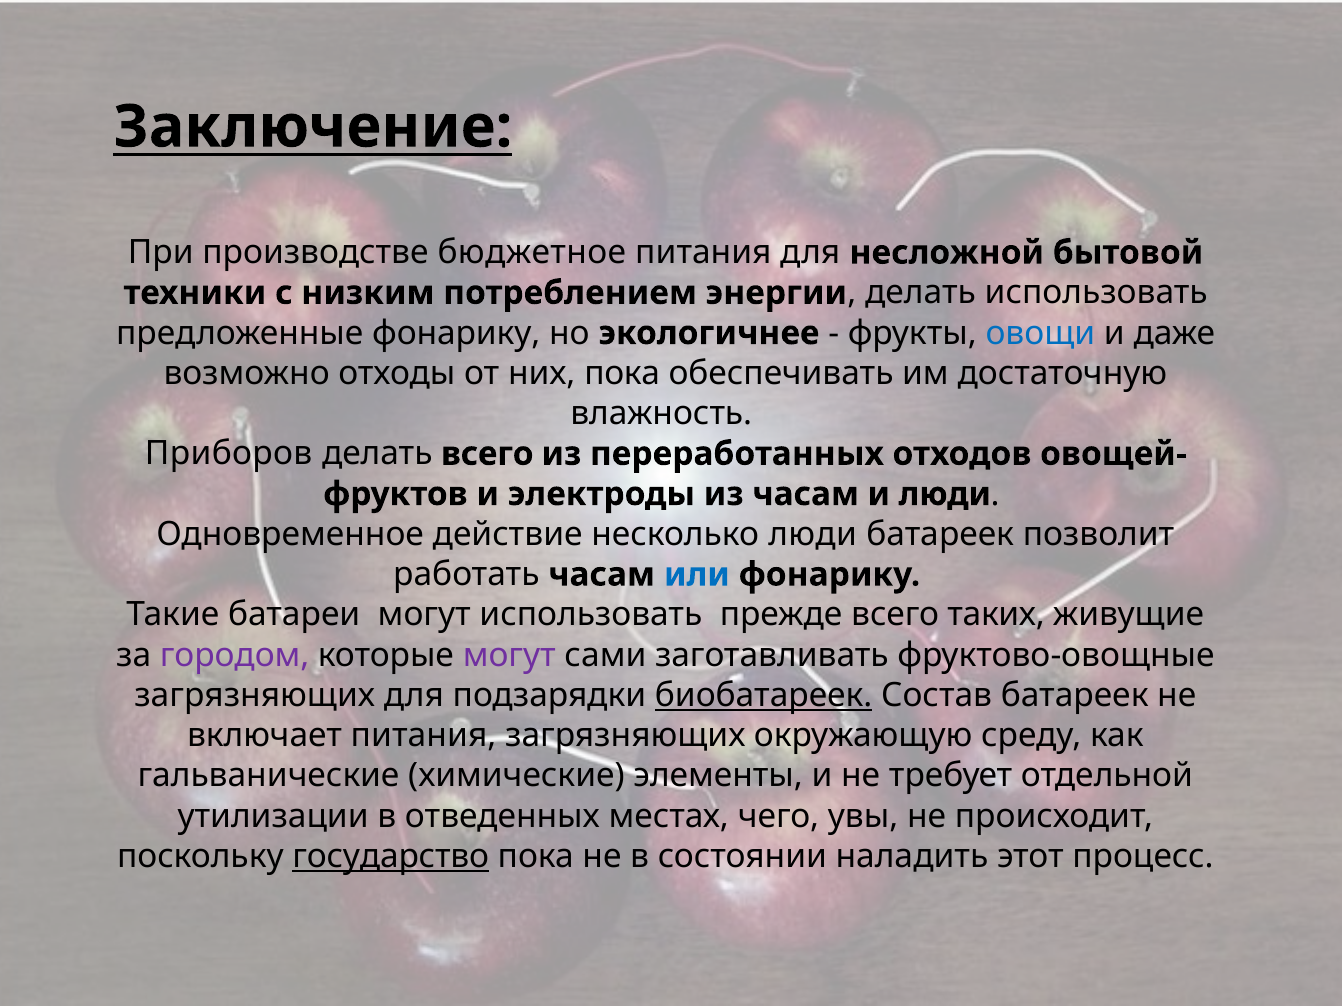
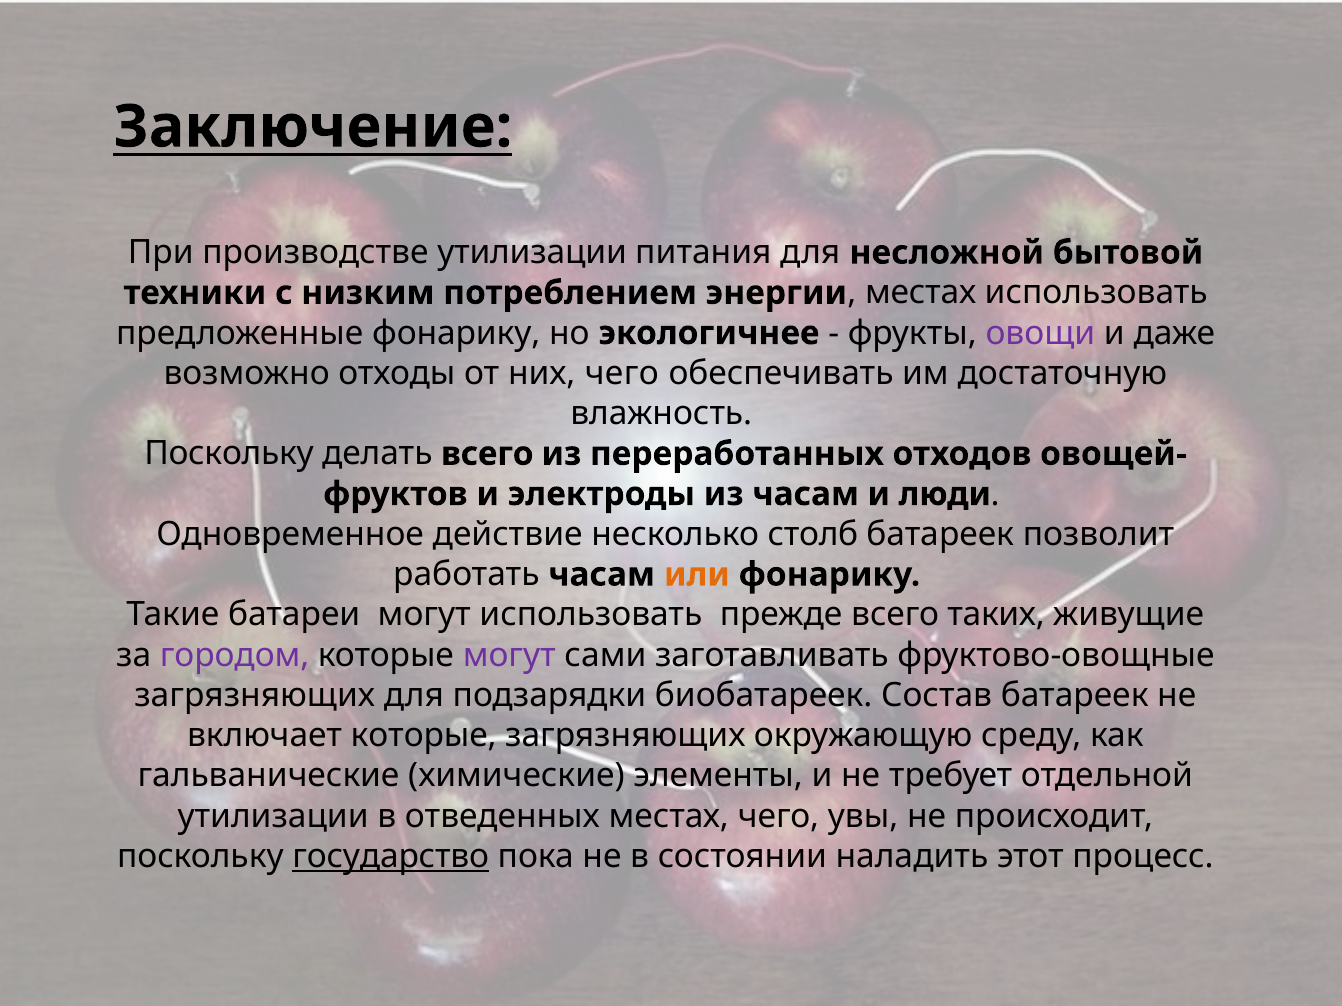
производстве бюджетное: бюджетное -> утилизации
делать at (921, 293): делать -> местах
овощи colour: blue -> purple
них пока: пока -> чего
Приборов at (229, 454): Приборов -> Поскольку
несколько люди: люди -> столб
или colour: blue -> orange
биобатареек underline: present -> none
включает питания: питания -> которые
